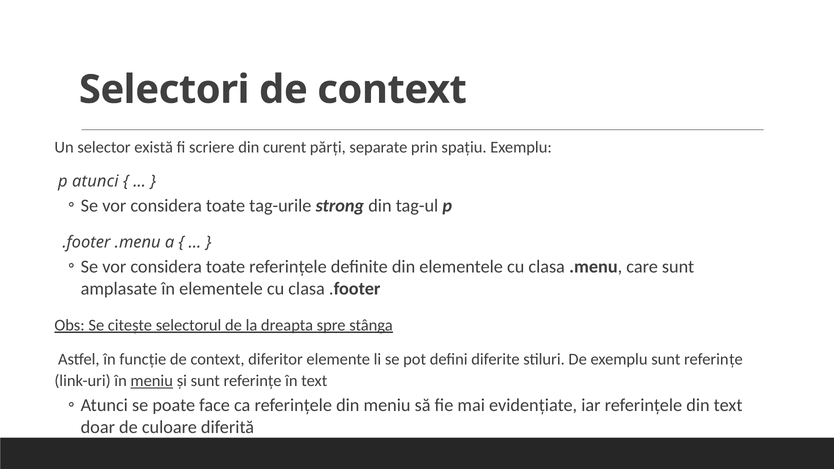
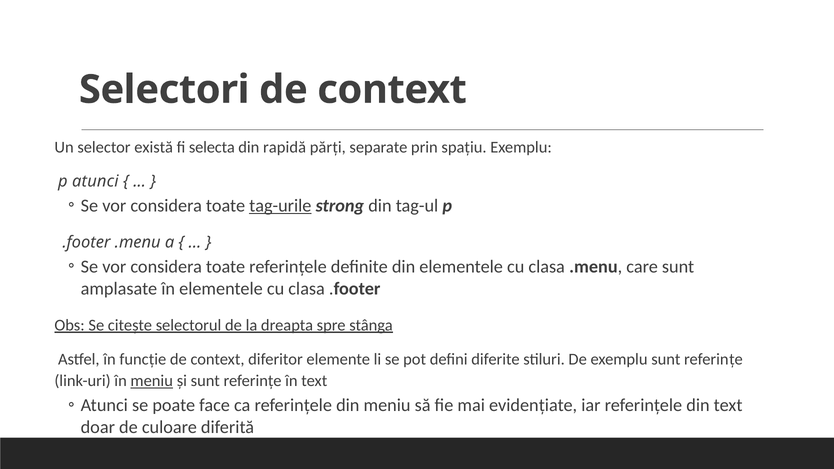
scriere: scriere -> selecta
curent: curent -> rapidă
tag-urile underline: none -> present
